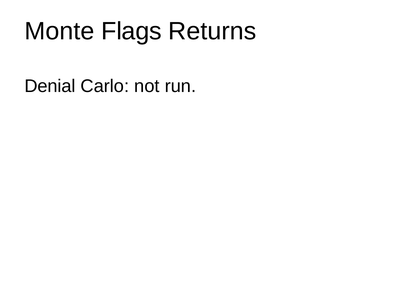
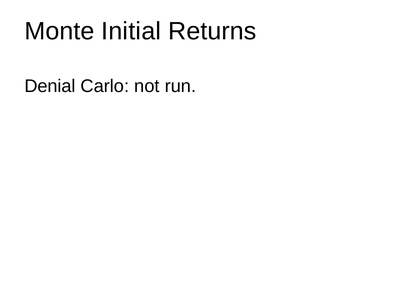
Flags: Flags -> Initial
